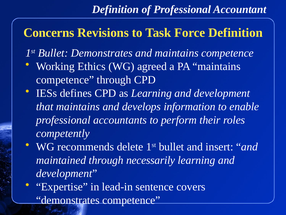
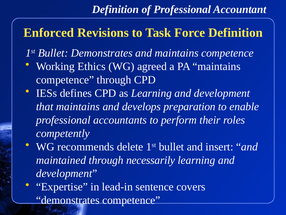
Concerns: Concerns -> Enforced
information: information -> preparation
